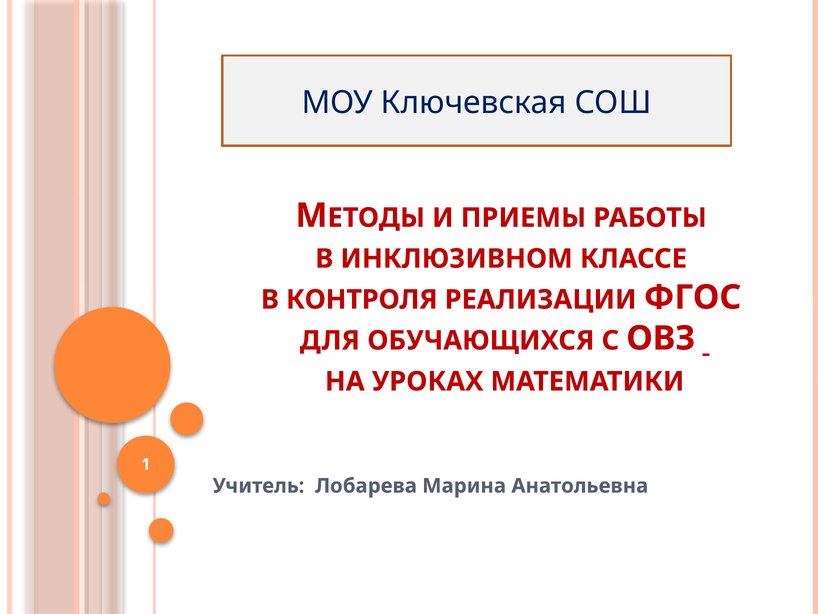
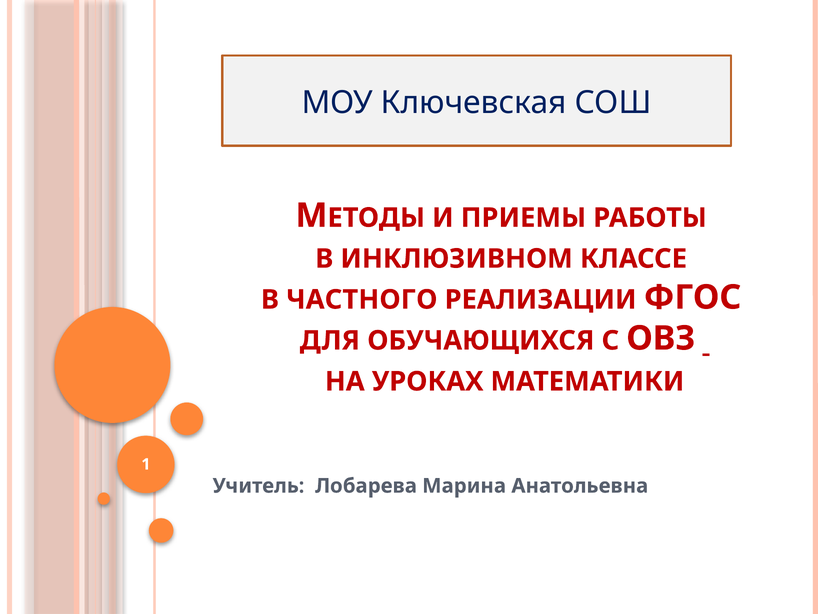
КОНТРОЛЯ: КОНТРОЛЯ -> ЧАСТНОГО
